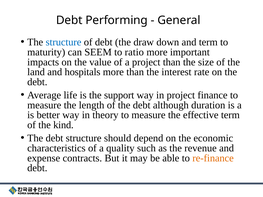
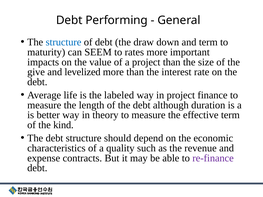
ratio: ratio -> rates
land: land -> give
hospitals: hospitals -> levelized
support: support -> labeled
re-finance colour: orange -> purple
